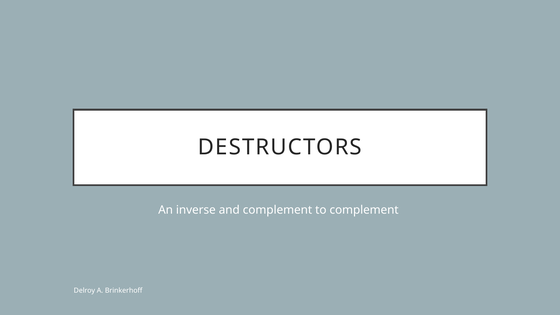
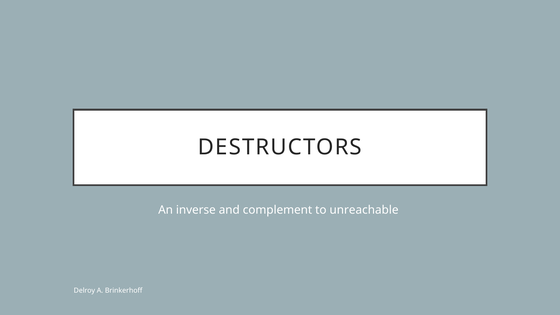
to complement: complement -> unreachable
